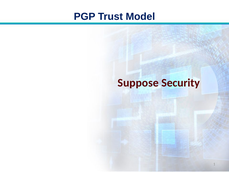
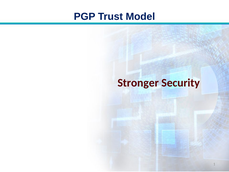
Suppose: Suppose -> Stronger
